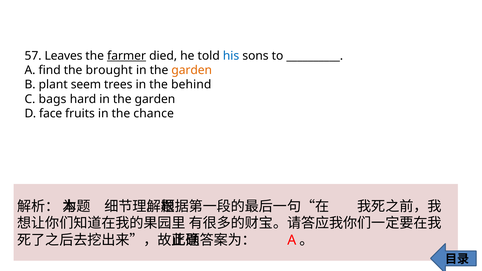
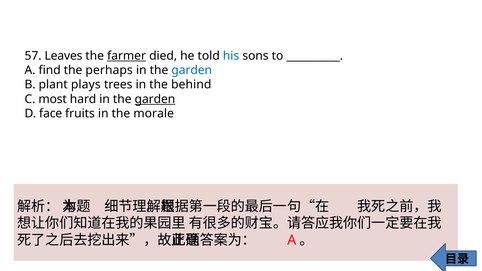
brought: brought -> perhaps
garden at (192, 70) colour: orange -> blue
seem: seem -> plays
bags: bags -> most
garden at (155, 99) underline: none -> present
chance: chance -> morale
